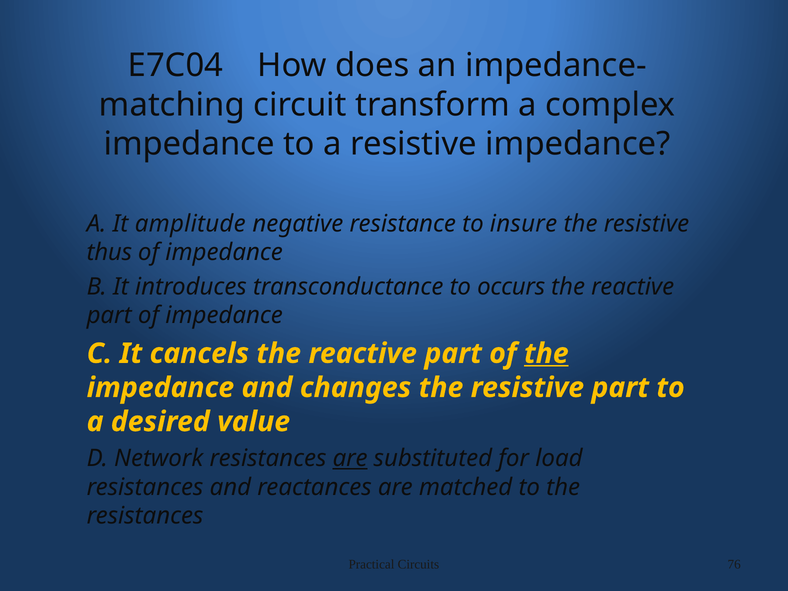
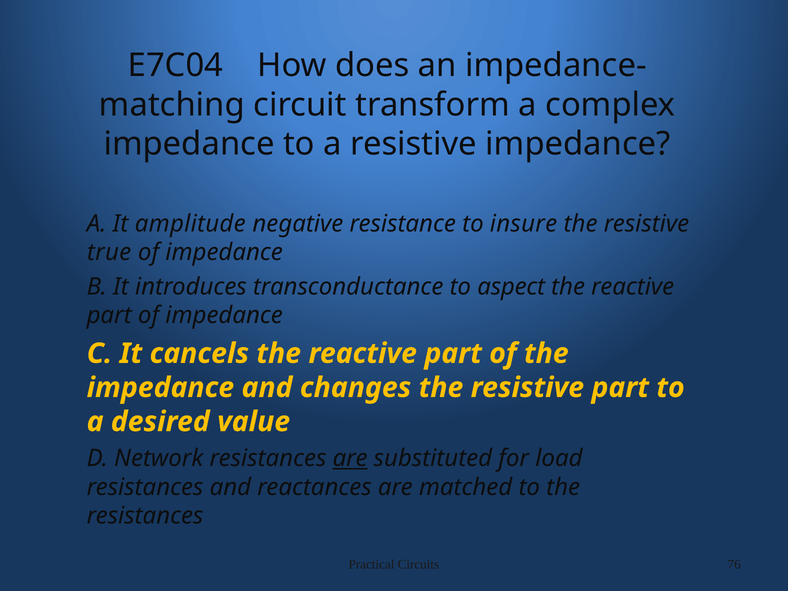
thus: thus -> true
occurs: occurs -> aspect
the at (546, 353) underline: present -> none
